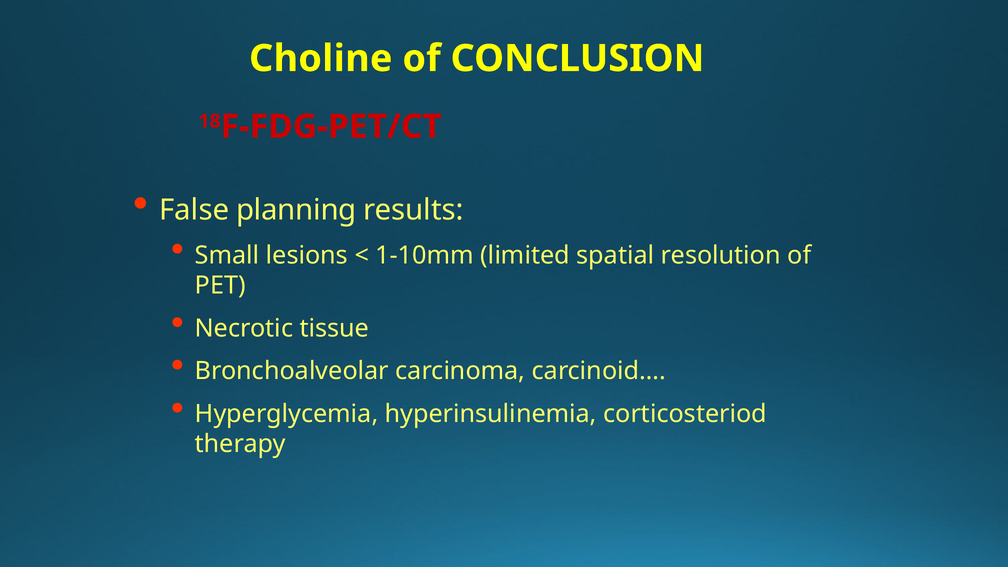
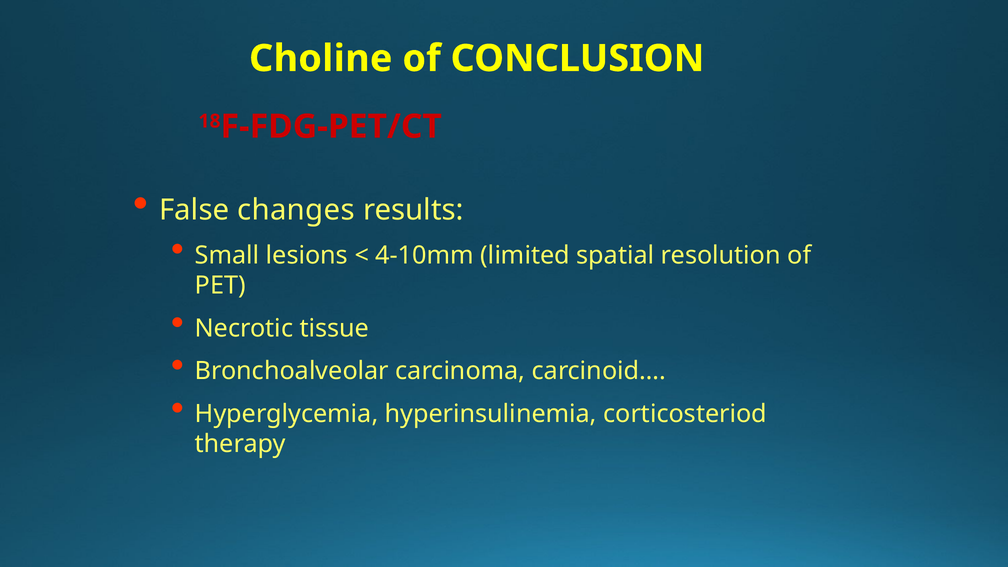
planning: planning -> changes
1-10mm: 1-10mm -> 4-10mm
